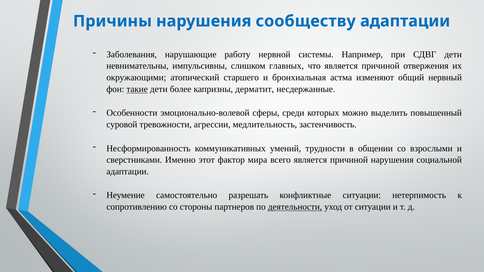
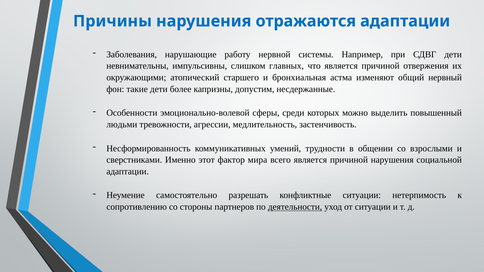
сообществу: сообществу -> отражаются
такие underline: present -> none
дерматит: дерматит -> допустим
суровой: суровой -> людьми
